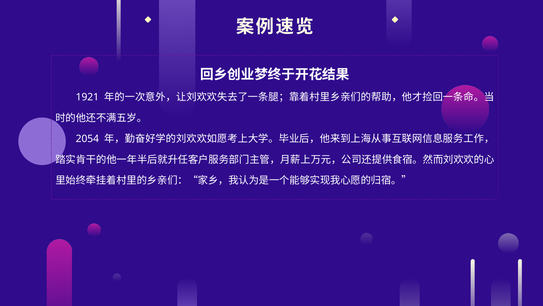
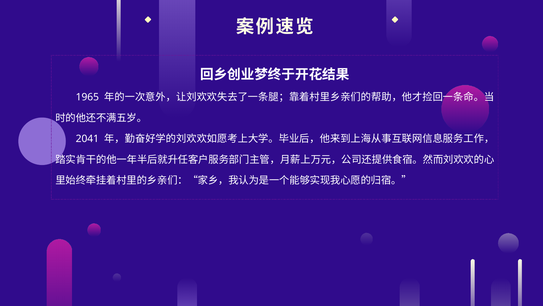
1921: 1921 -> 1965
2054: 2054 -> 2041
